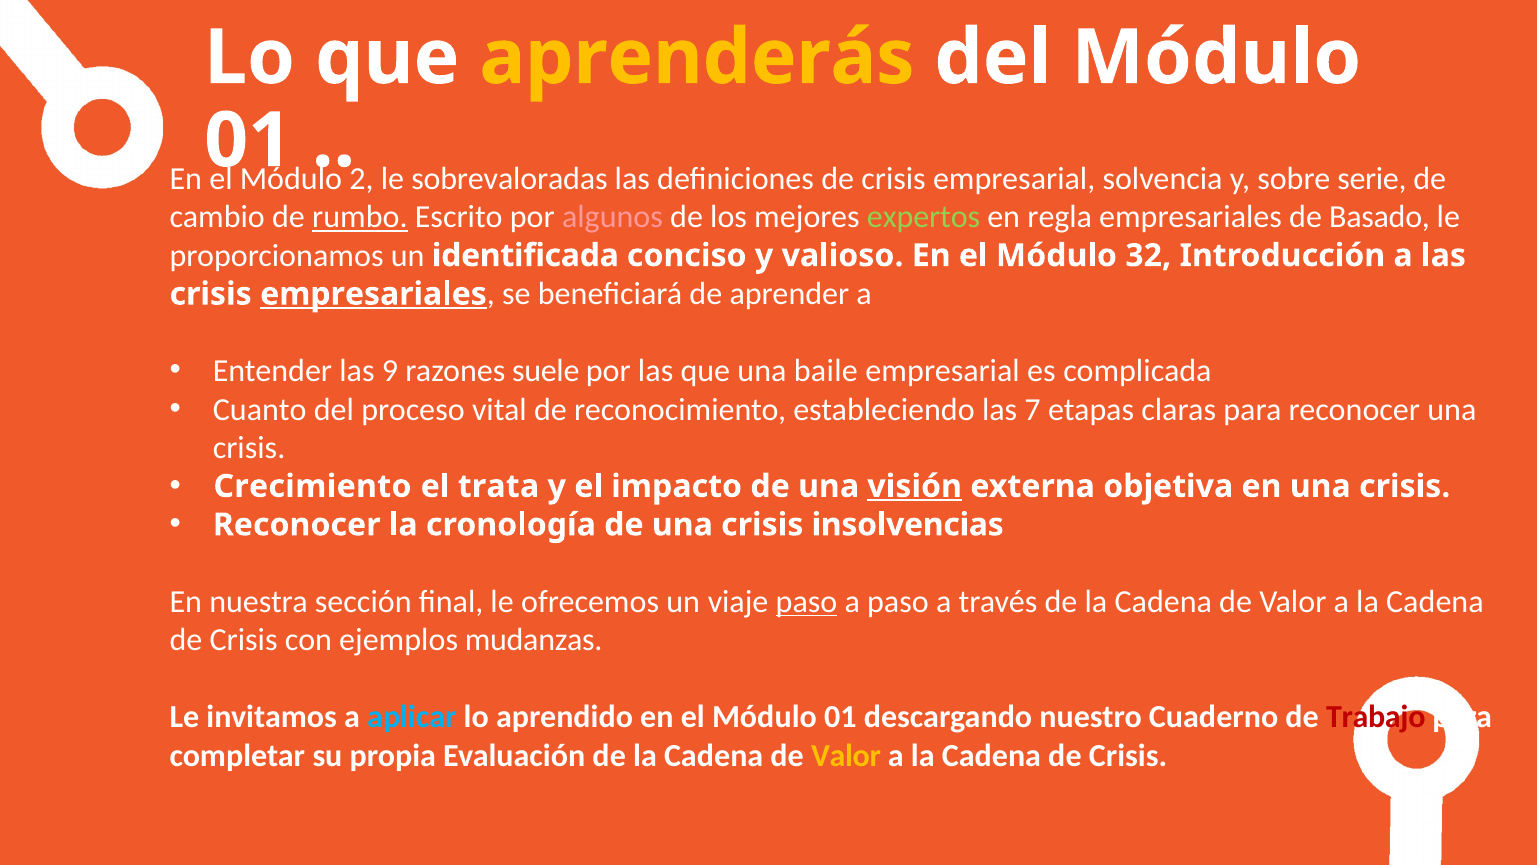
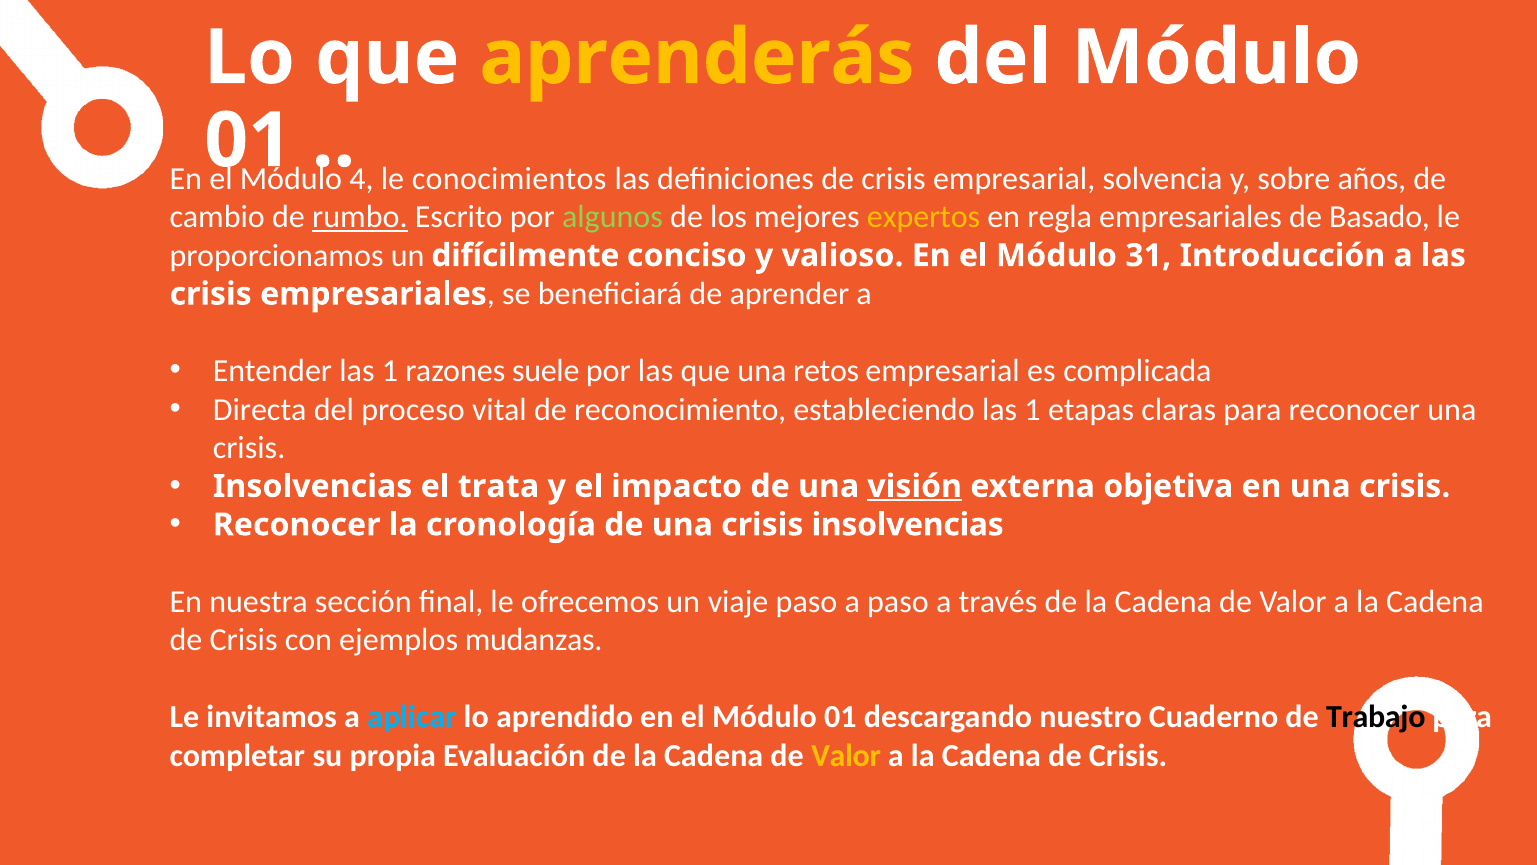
2: 2 -> 4
sobrevaloradas: sobrevaloradas -> conocimientos
serie: serie -> años
algunos colour: pink -> light green
expertos colour: light green -> yellow
identificada: identificada -> difícilmente
32: 32 -> 31
empresariales at (373, 294) underline: present -> none
Entender las 9: 9 -> 1
baile: baile -> retos
Cuanto: Cuanto -> Directa
estableciendo las 7: 7 -> 1
Crecimiento at (312, 486): Crecimiento -> Insolvencias
paso at (807, 601) underline: present -> none
Trabajo colour: red -> black
